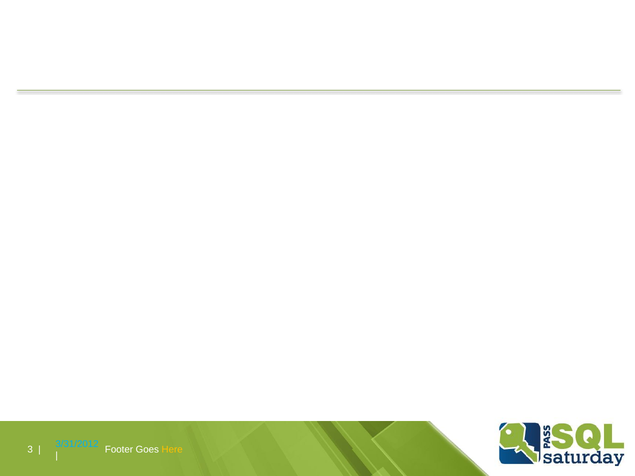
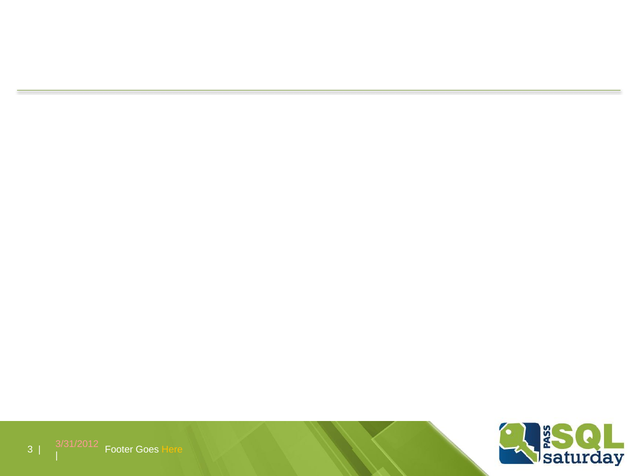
3/31/2012 colour: light blue -> pink
